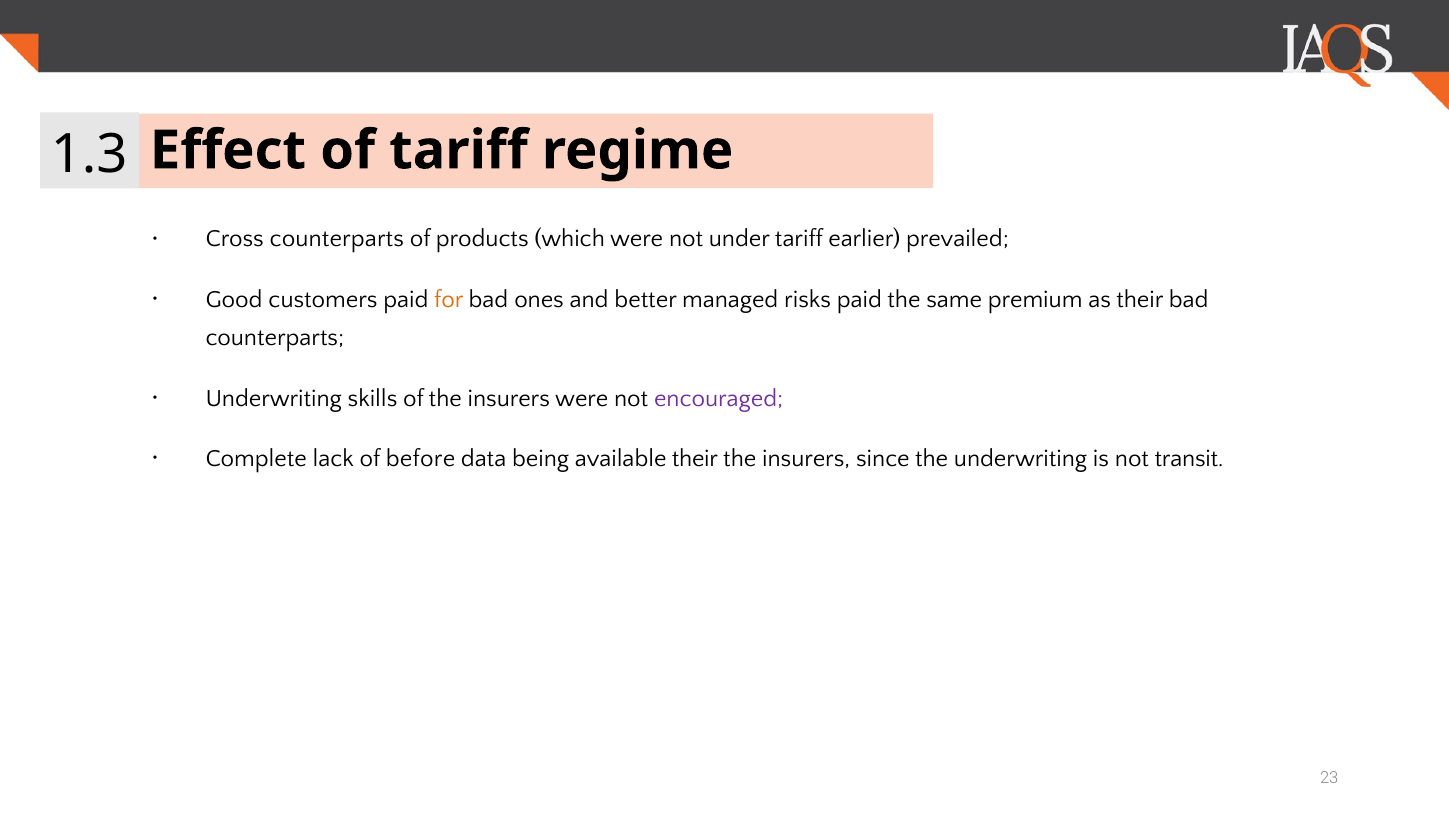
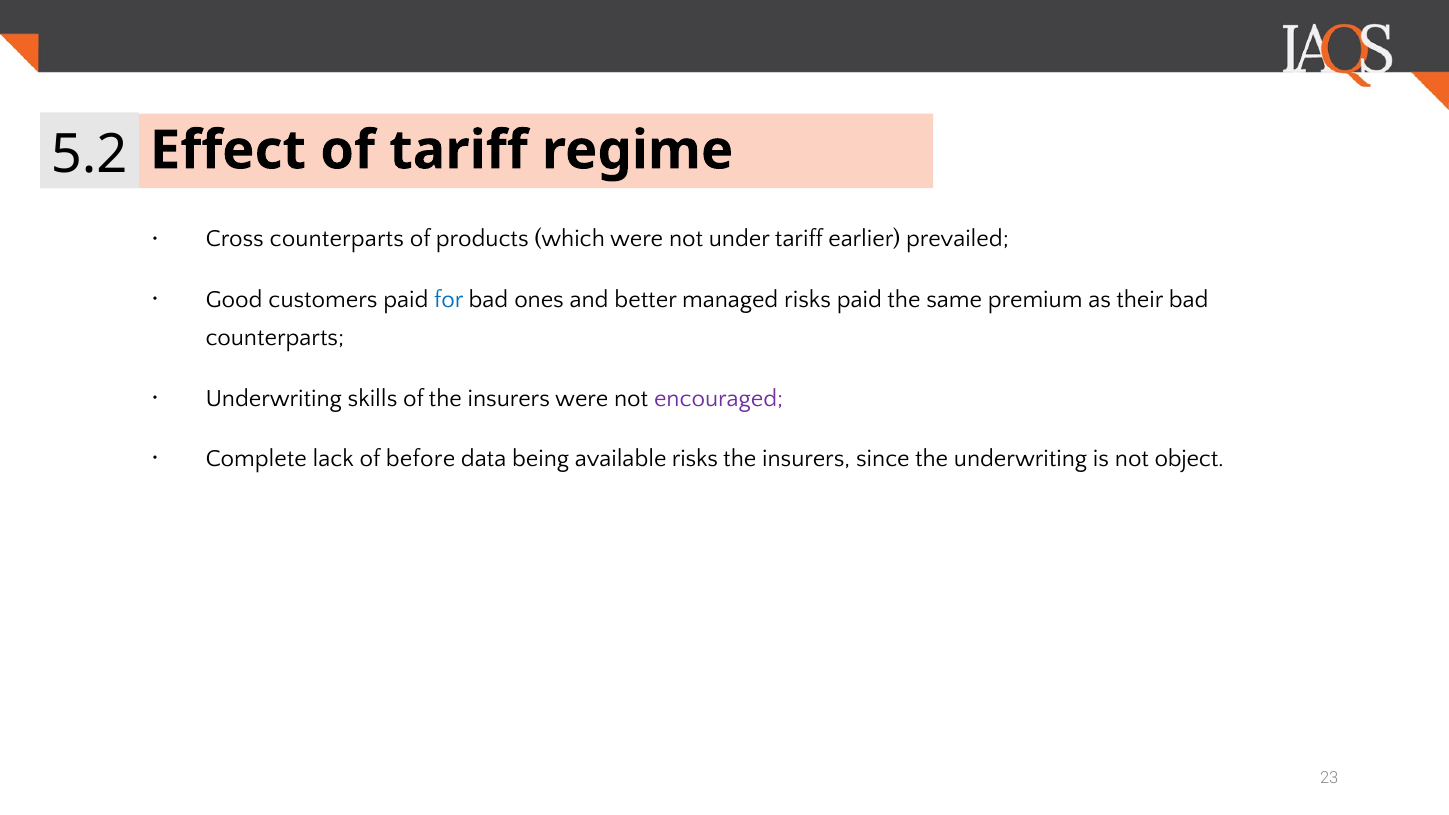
1.3: 1.3 -> 5.2
for colour: orange -> blue
available their: their -> risks
transit: transit -> object
